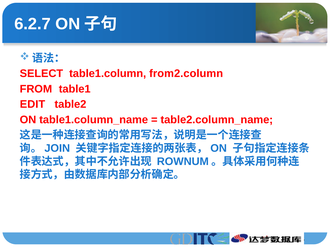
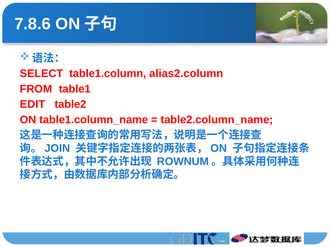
6.2.7: 6.2.7 -> 7.8.6
from2.column: from2.column -> alias2.column
